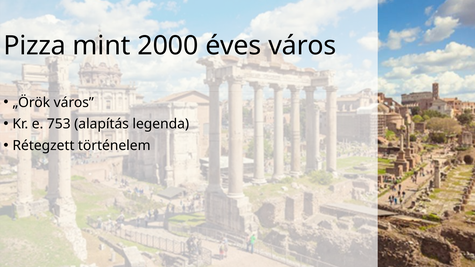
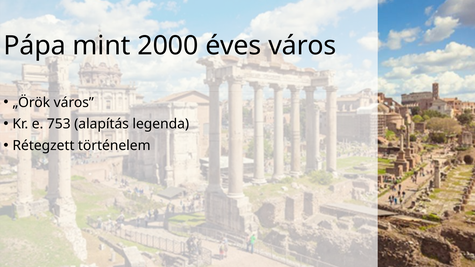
Pizza: Pizza -> Pápa
